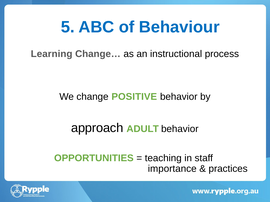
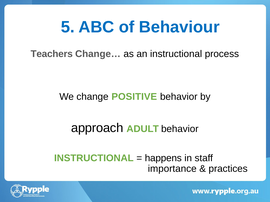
Learning: Learning -> Teachers
OPPORTUNITIES at (94, 159): OPPORTUNITIES -> INSTRUCTIONAL
teaching: teaching -> happens
